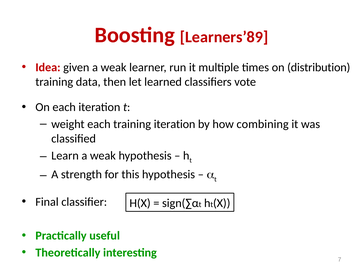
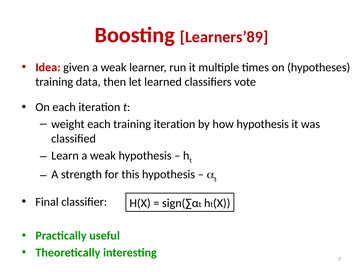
distribution: distribution -> hypotheses
how combining: combining -> hypothesis
